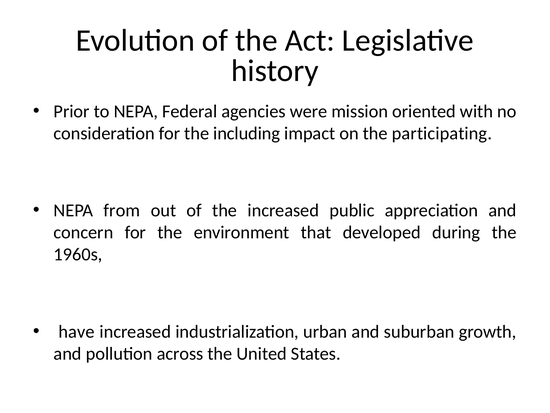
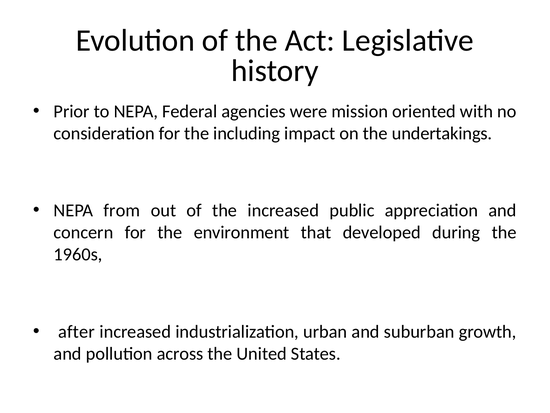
participating: participating -> undertakings
have: have -> after
